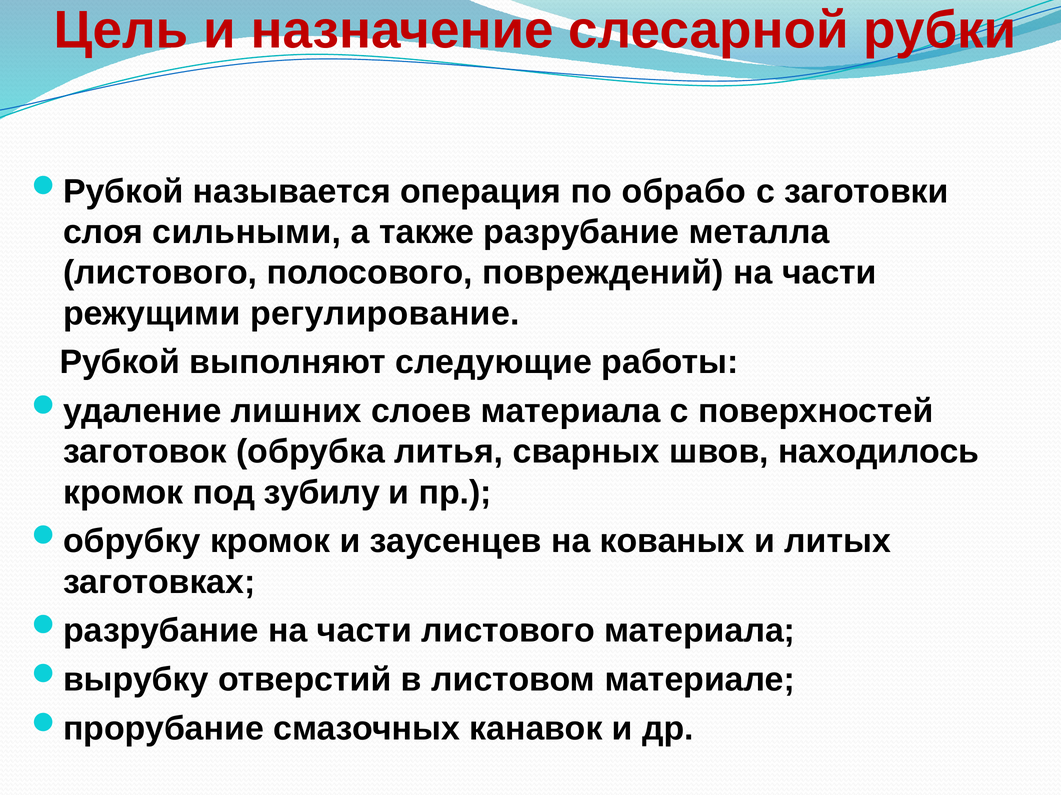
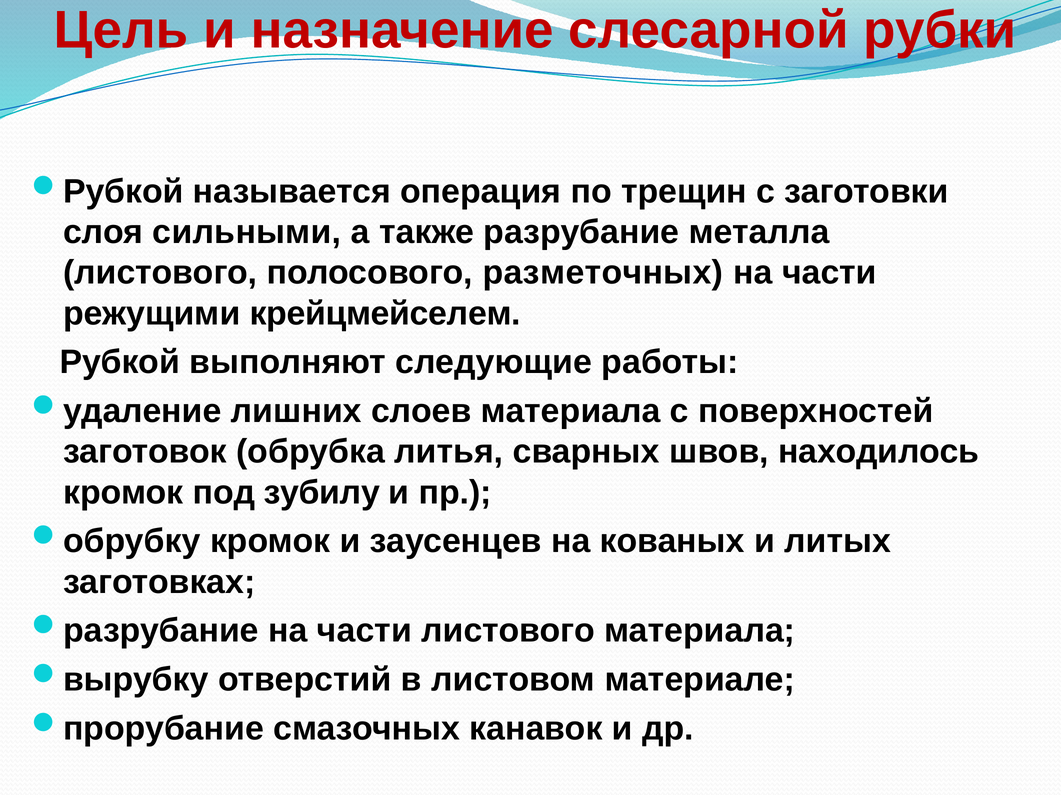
обрабо: обрабо -> трещин
повреждений: повреждений -> разметочных
регулирование: регулирование -> крейцмейселем
